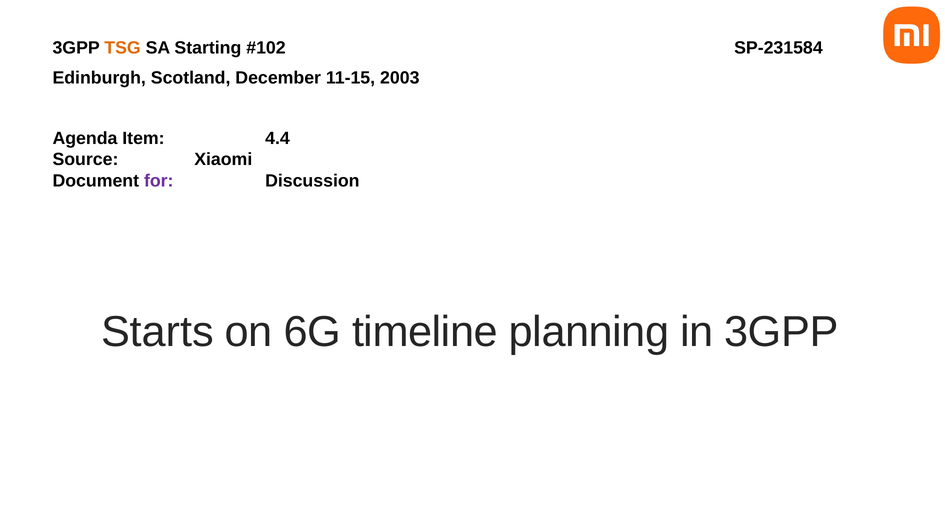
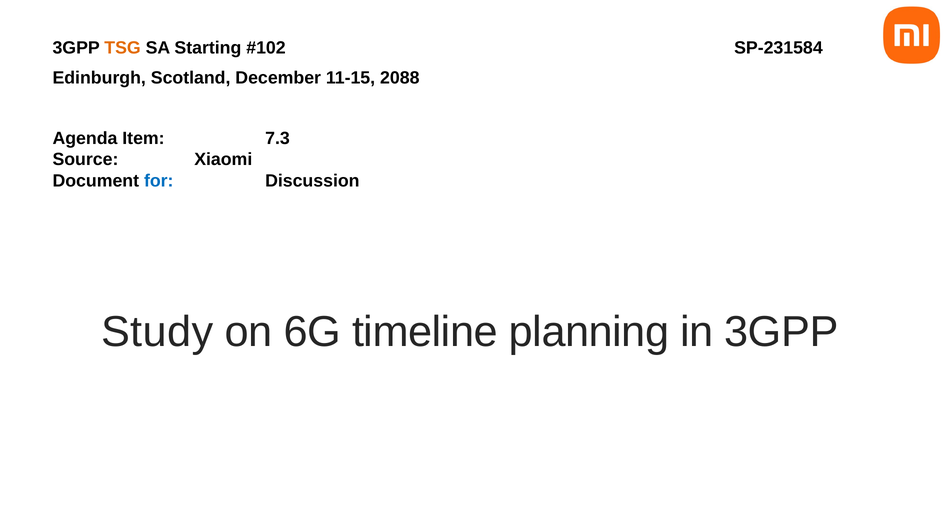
2003: 2003 -> 2088
4.4: 4.4 -> 7.3
for colour: purple -> blue
Starts: Starts -> Study
